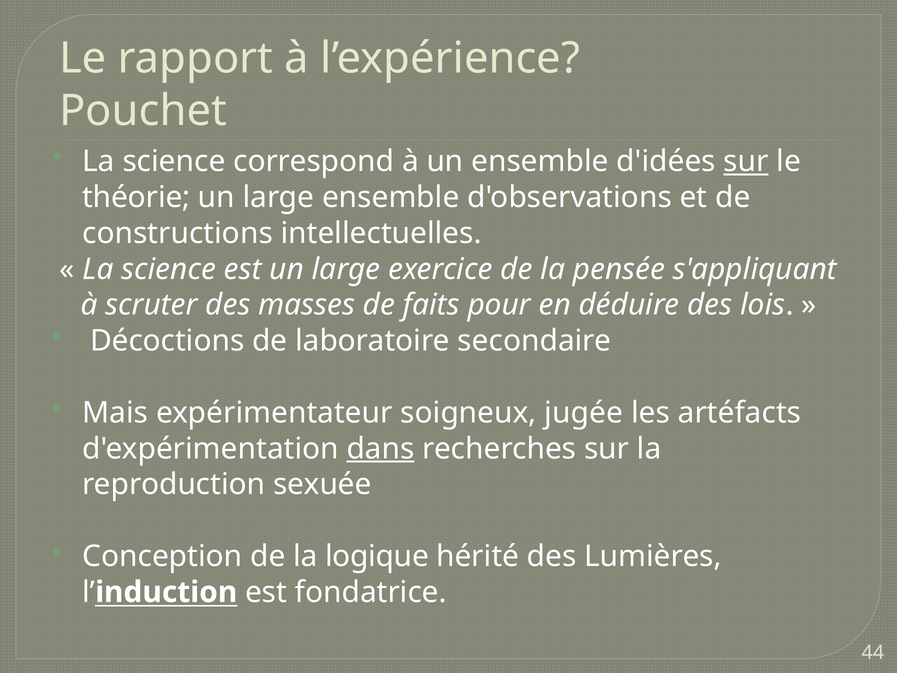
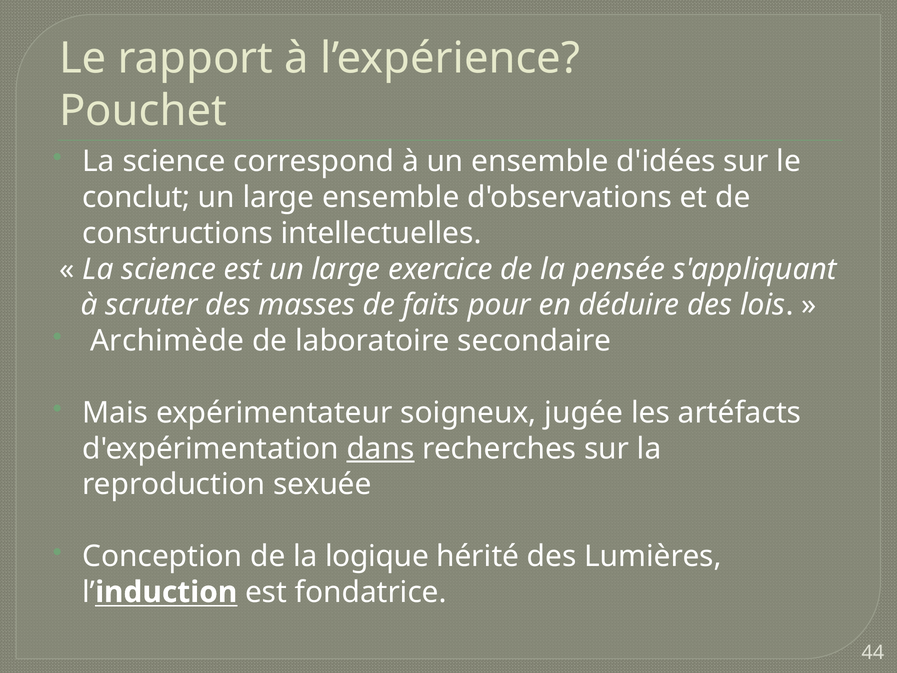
sur at (746, 161) underline: present -> none
théorie: théorie -> conclut
Décoctions: Décoctions -> Archimède
